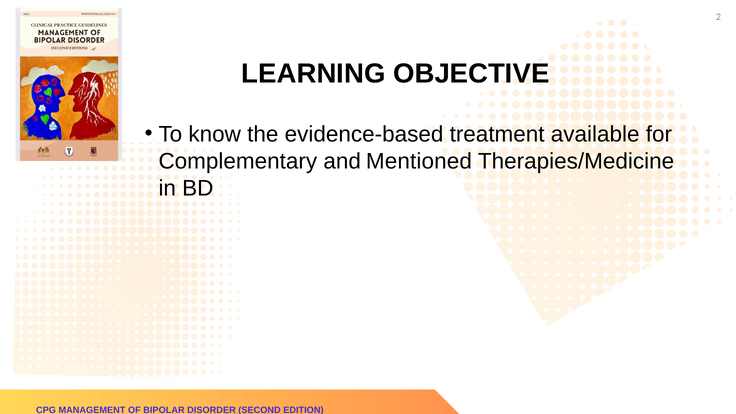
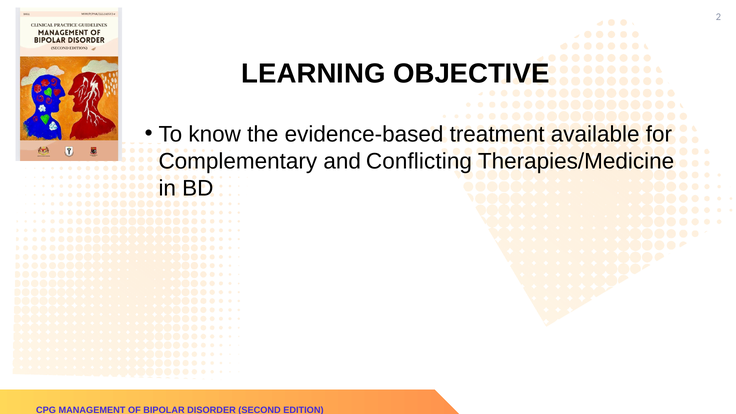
Mentioned: Mentioned -> Conflicting
